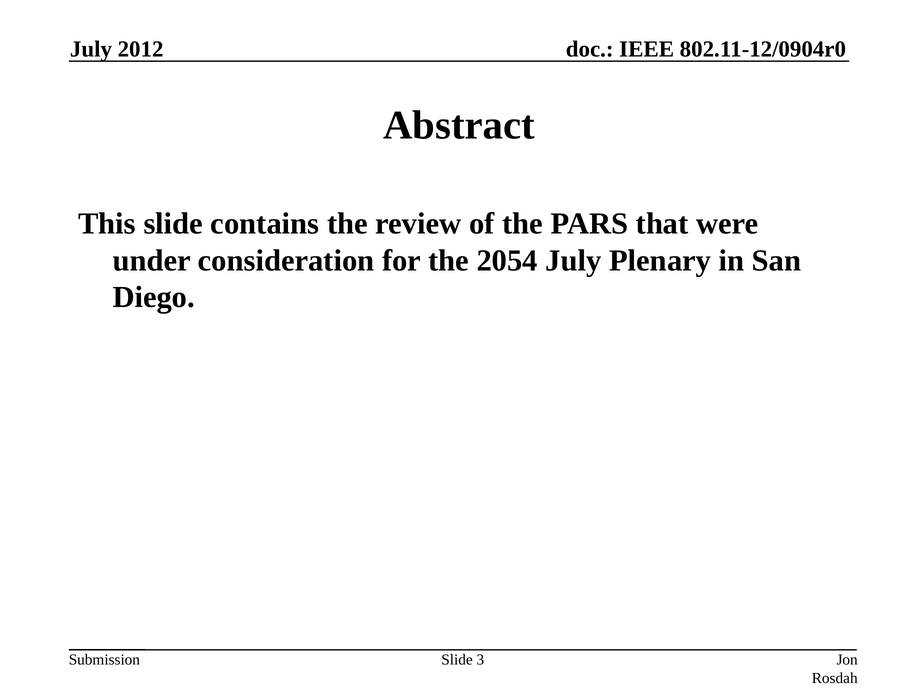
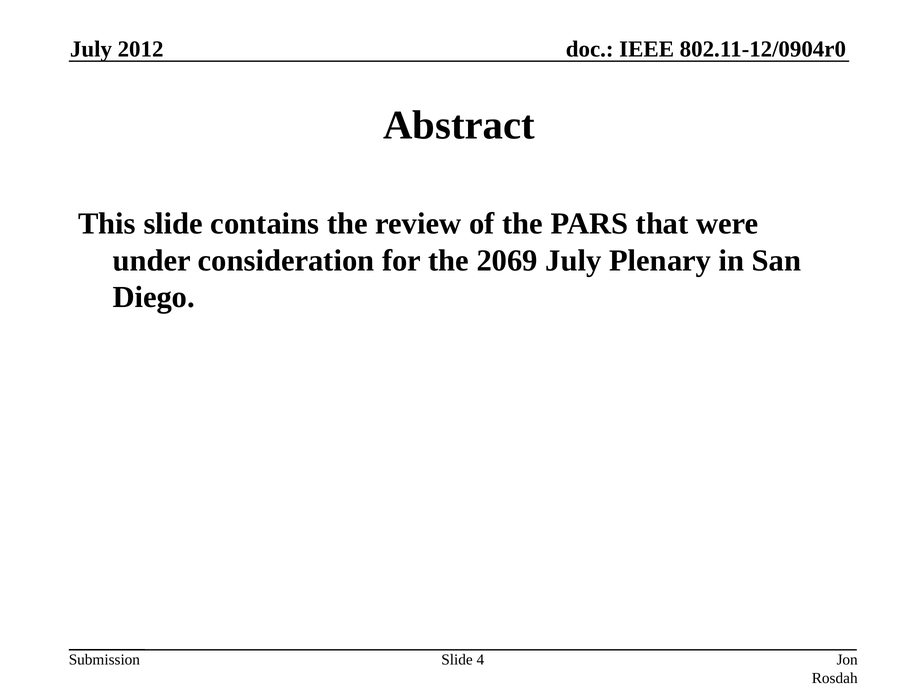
2054: 2054 -> 2069
3: 3 -> 4
